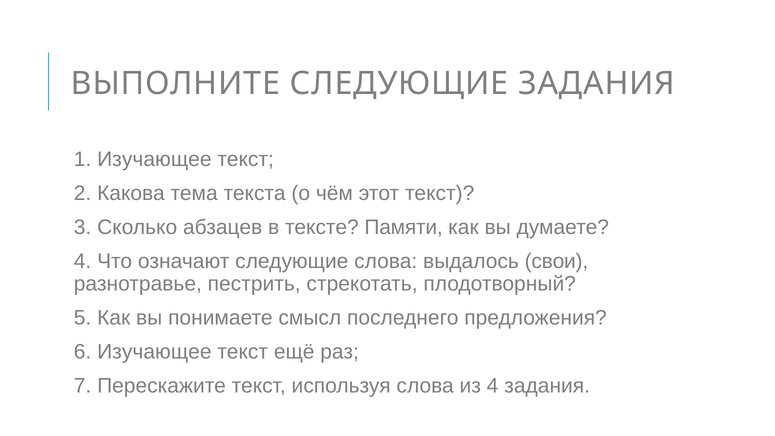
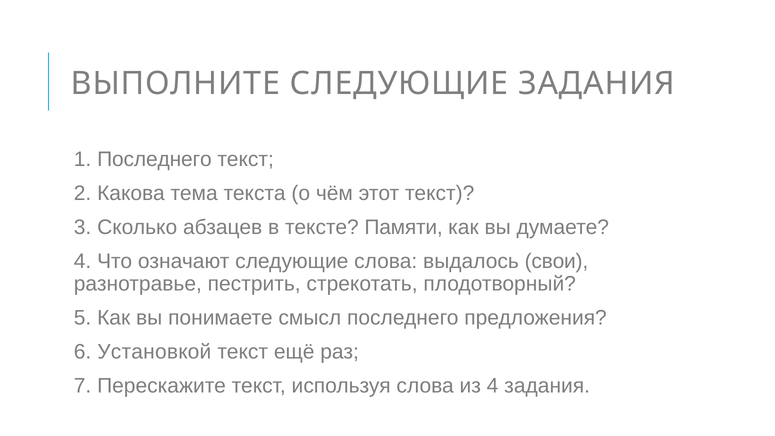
1 Изучающее: Изучающее -> Последнего
6 Изучающее: Изучающее -> Установкой
